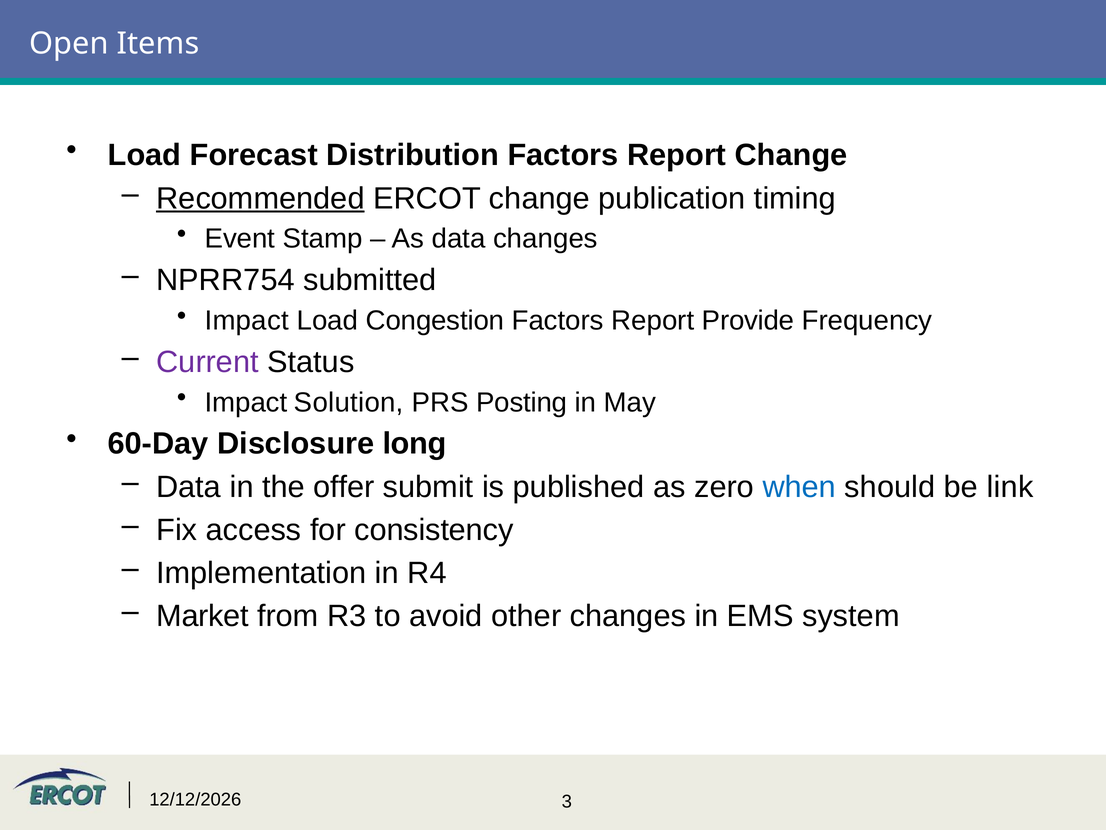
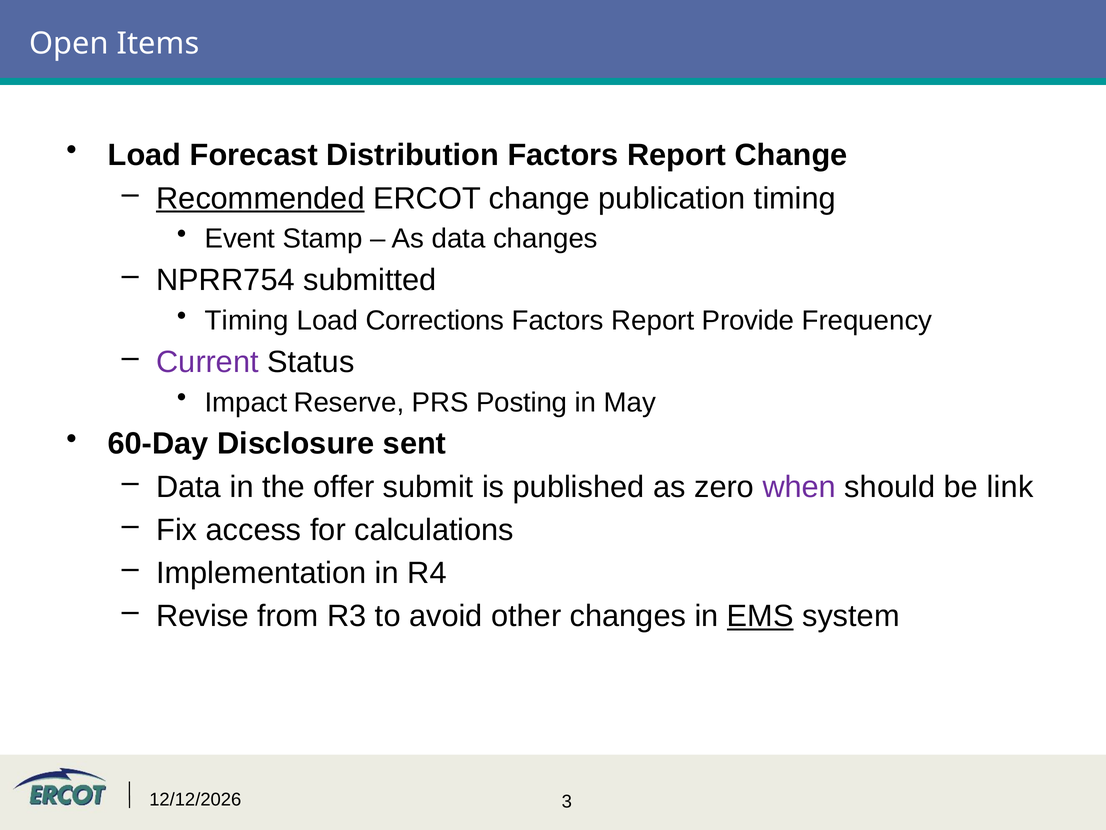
Impact at (247, 320): Impact -> Timing
Congestion: Congestion -> Corrections
Solution: Solution -> Reserve
long: long -> sent
when colour: blue -> purple
consistency: consistency -> calculations
Market: Market -> Revise
EMS underline: none -> present
